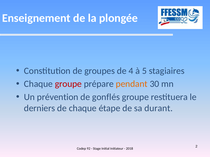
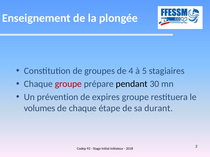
pendant colour: orange -> black
gonflés: gonflés -> expires
derniers: derniers -> volumes
